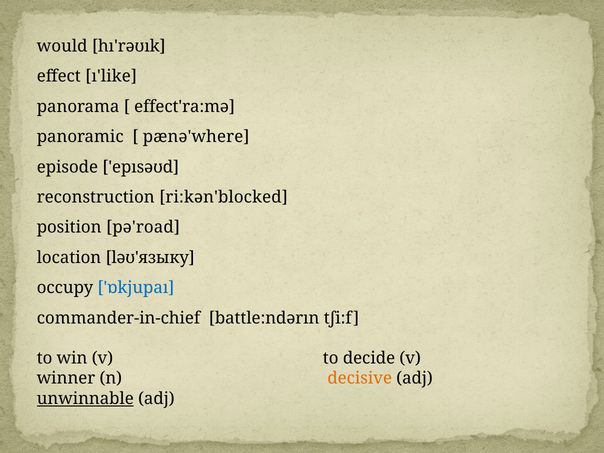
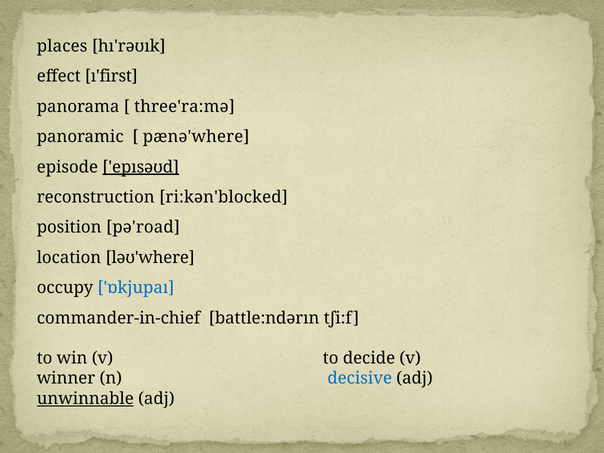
would: would -> places
ı'like: ı'like -> ı'first
effect'ra:mǝ: effect'ra:mǝ -> three'ra:mǝ
epısǝʊd underline: none -> present
lǝʊ'языку: lǝʊ'языку -> lǝʊ'where
decisive colour: orange -> blue
